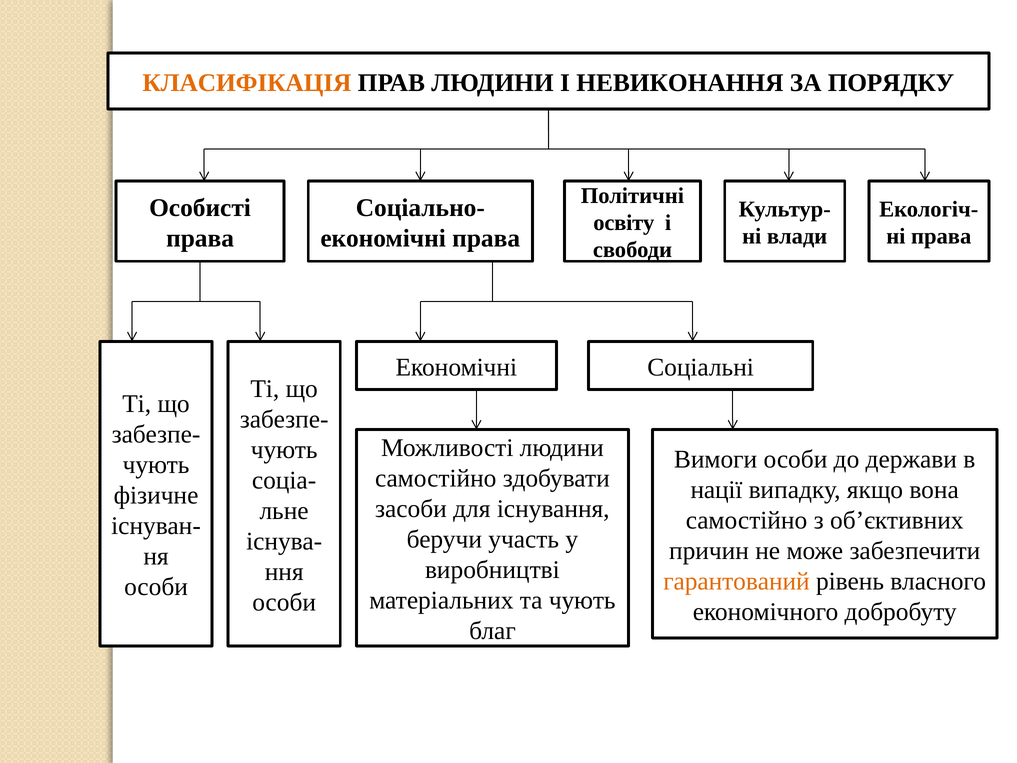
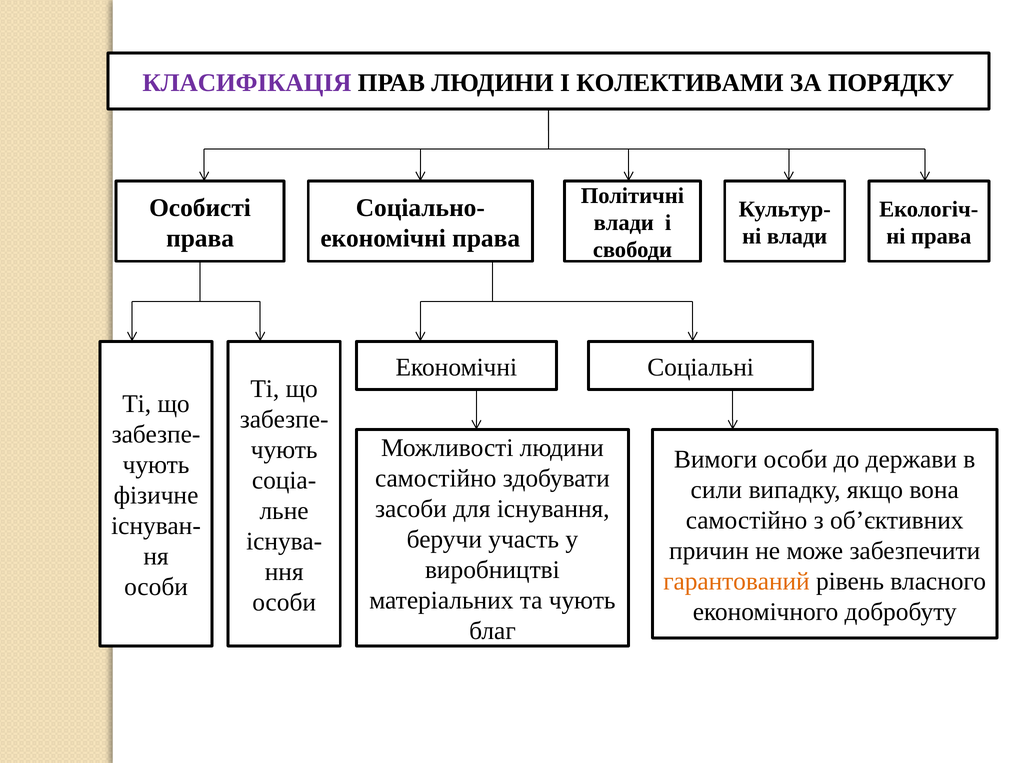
КЛАСИФІКАЦІЯ colour: orange -> purple
НЕВИКОНАННЯ: НЕВИКОНАННЯ -> КОЛЕКТИВАМИ
освіту at (624, 223): освіту -> влади
нації: нації -> сили
